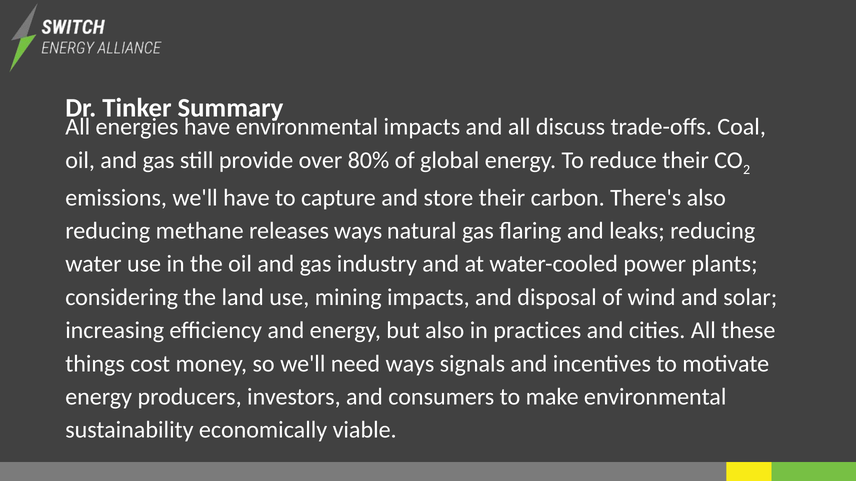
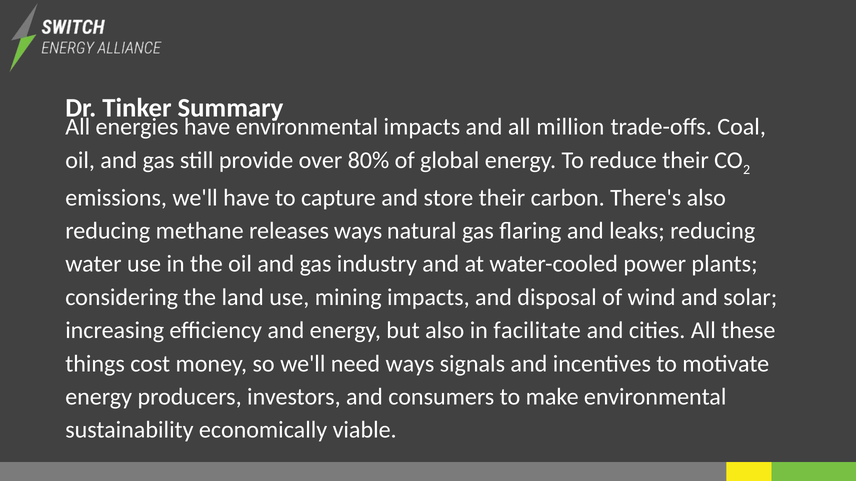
discuss: discuss -> million
practices: practices -> facilitate
